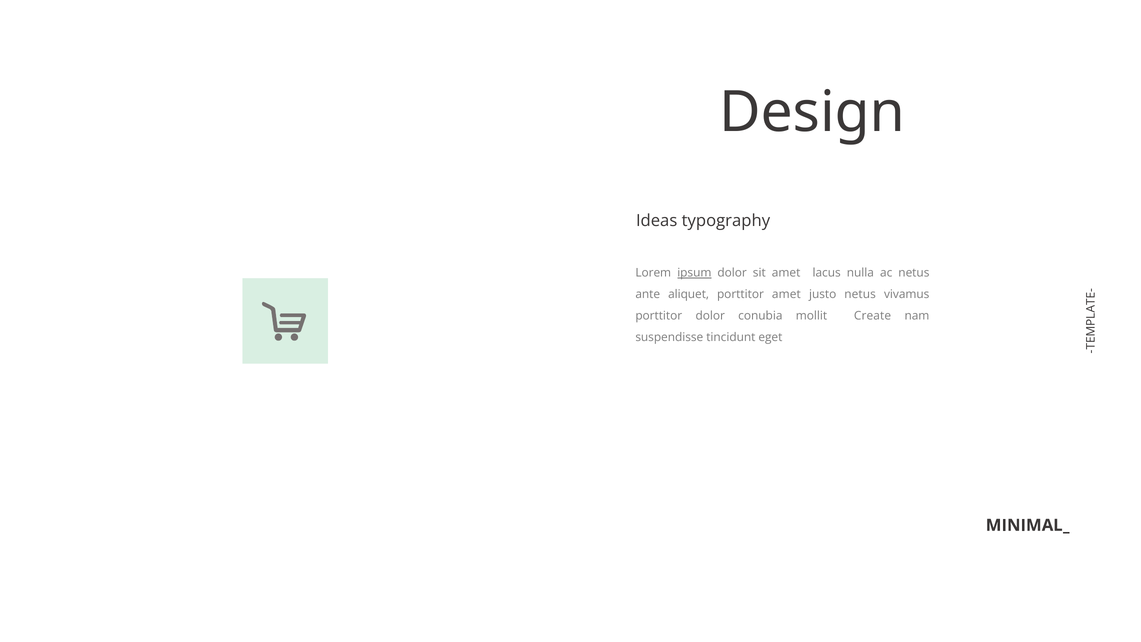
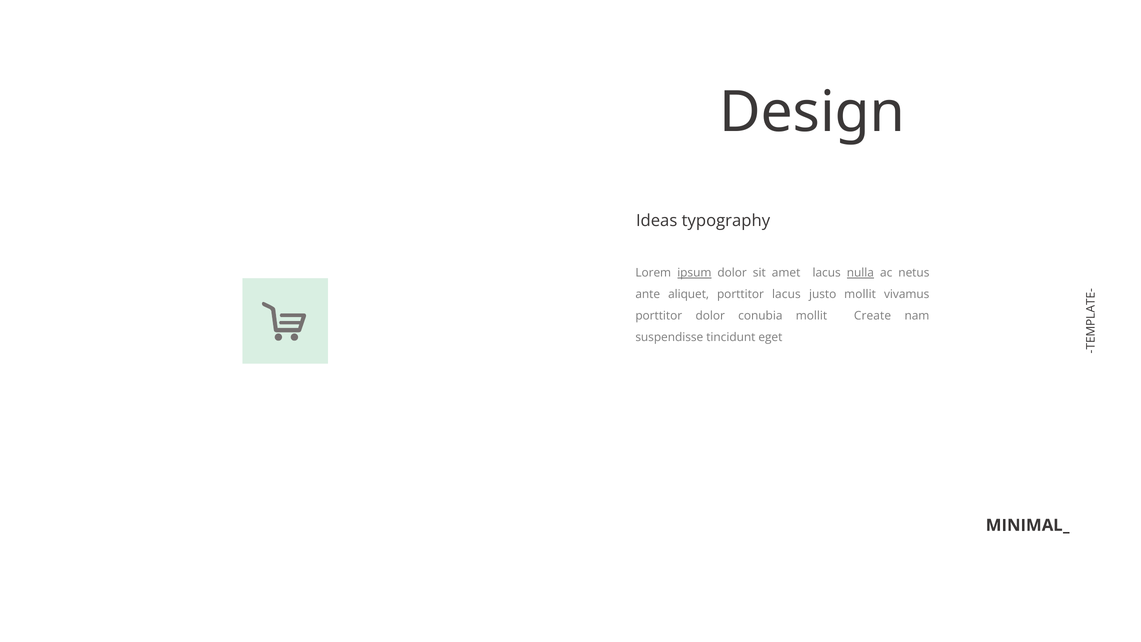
nulla underline: none -> present
porttitor amet: amet -> lacus
justo netus: netus -> mollit
